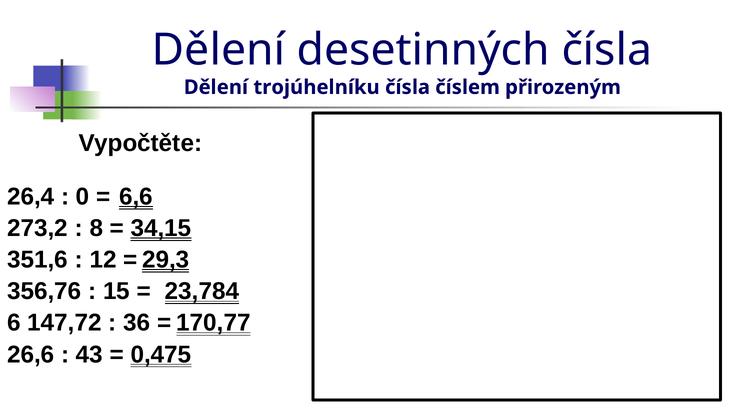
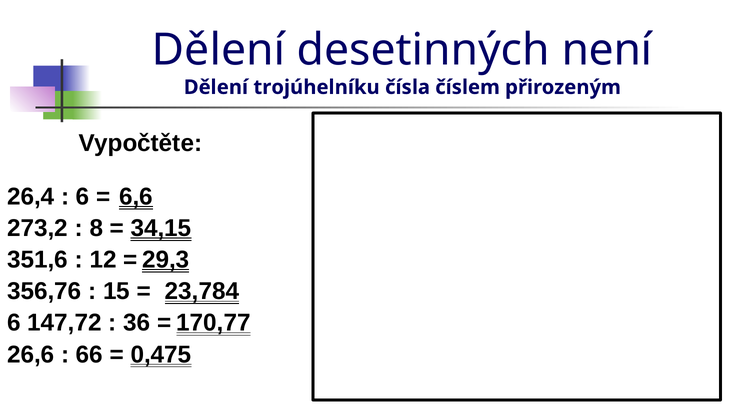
desetinných čísla: čísla -> není
0 at (83, 197): 0 -> 6
43: 43 -> 66
